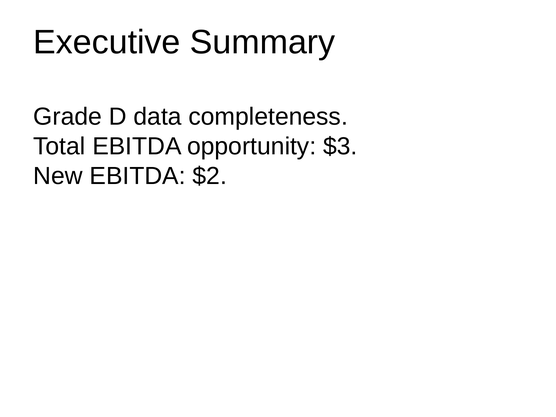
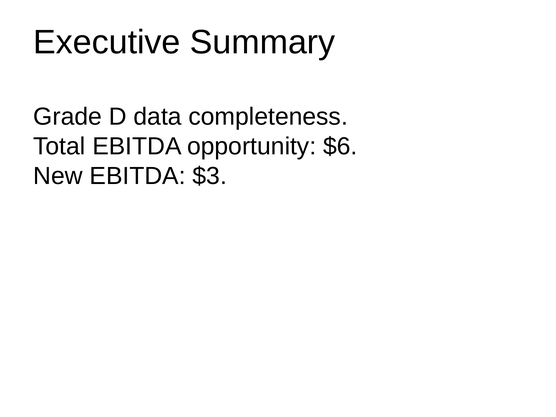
$3: $3 -> $6
$2: $2 -> $3
